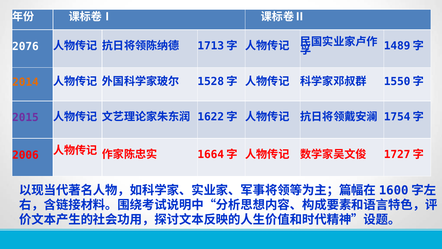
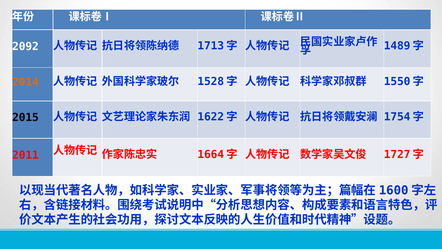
2076: 2076 -> 2092
2015 colour: purple -> black
2006: 2006 -> 2011
